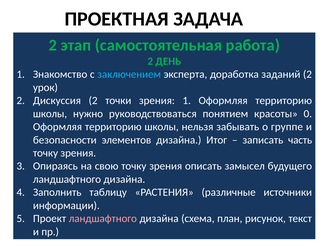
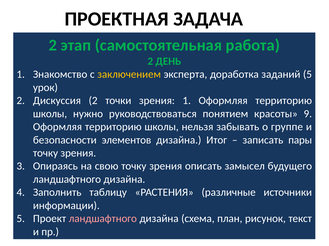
заключением colour: light blue -> yellow
заданий 2: 2 -> 5
0: 0 -> 9
часть: часть -> пары
